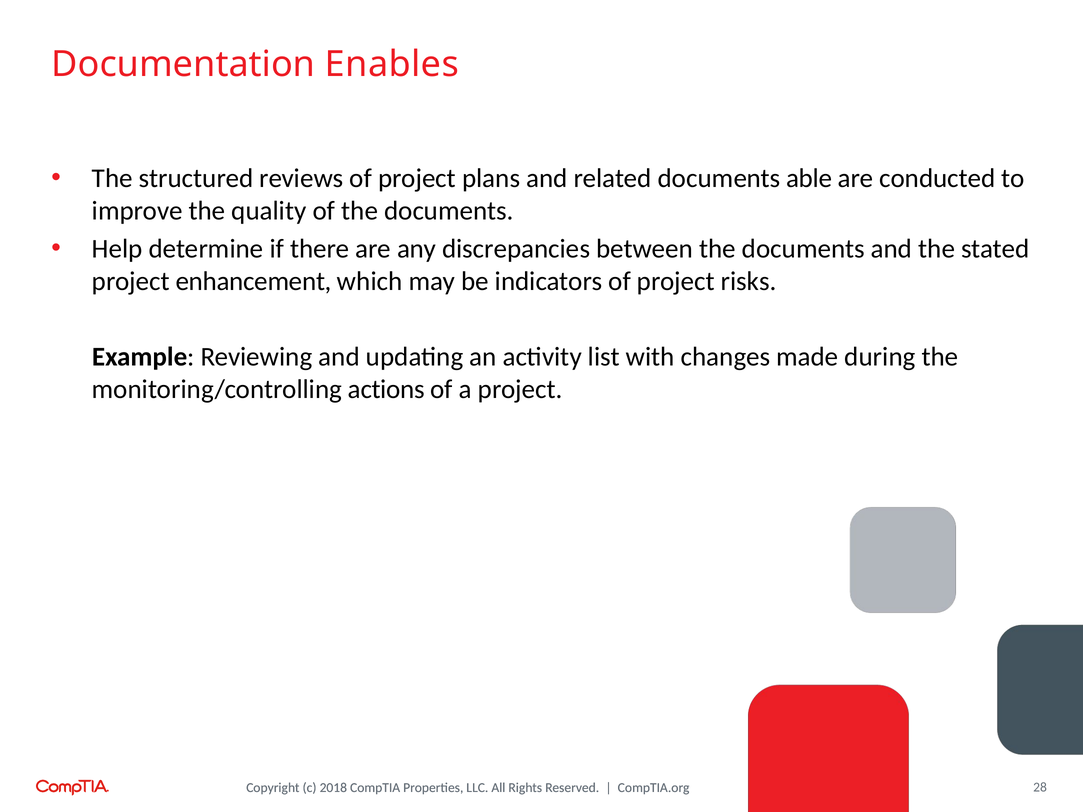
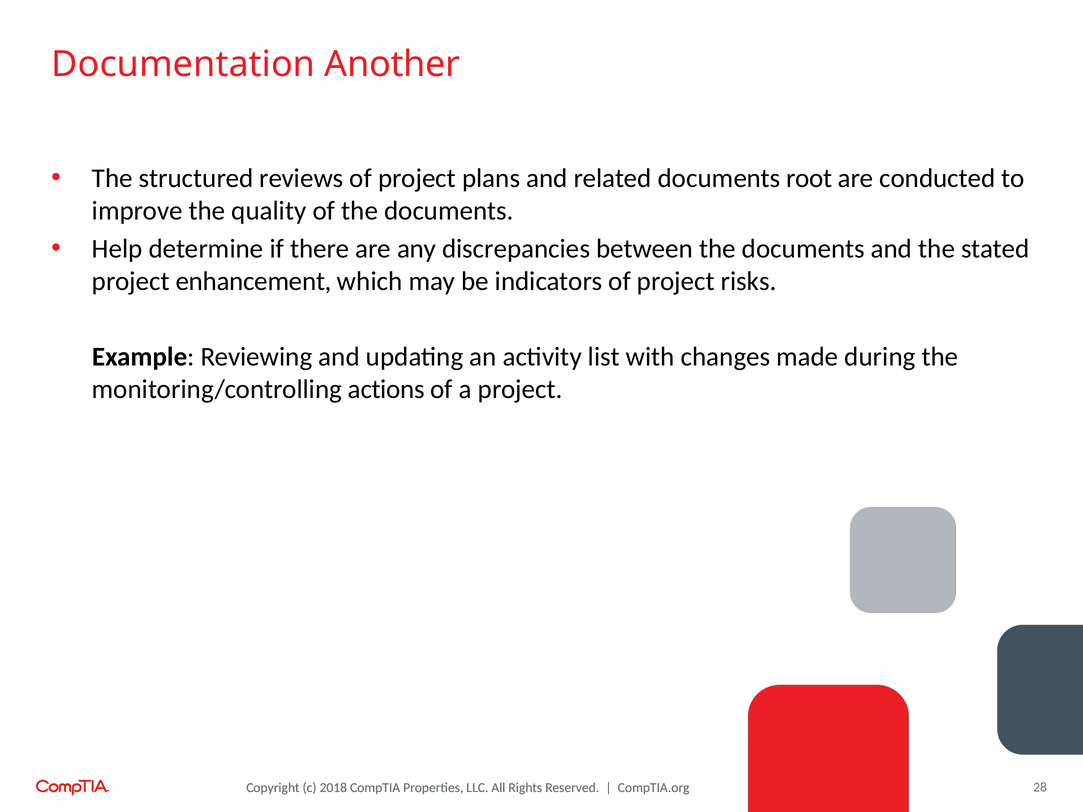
Enables: Enables -> Another
able: able -> root
